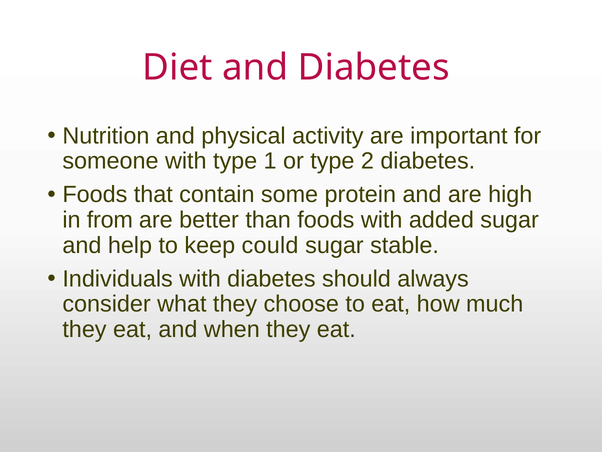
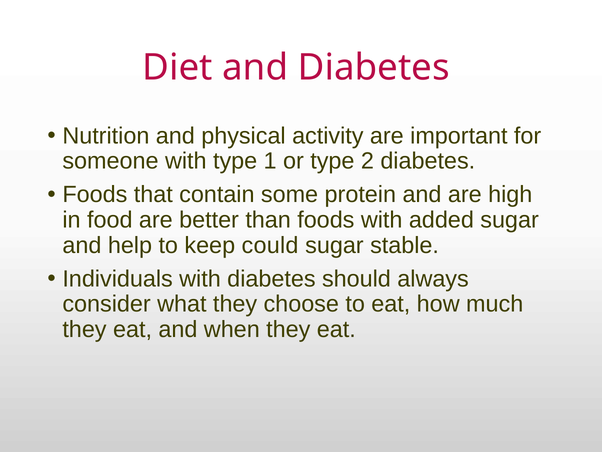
from: from -> food
